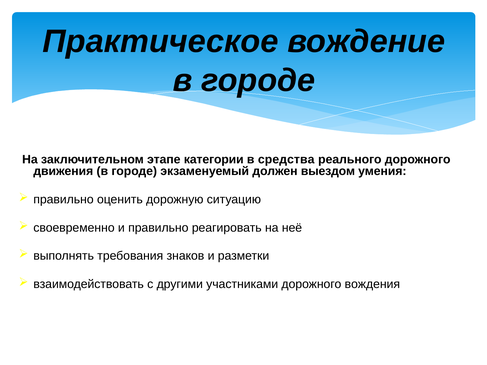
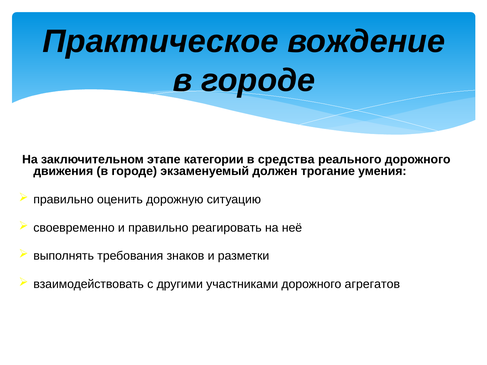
выездом: выездом -> трогание
вождения: вождения -> агрегатов
